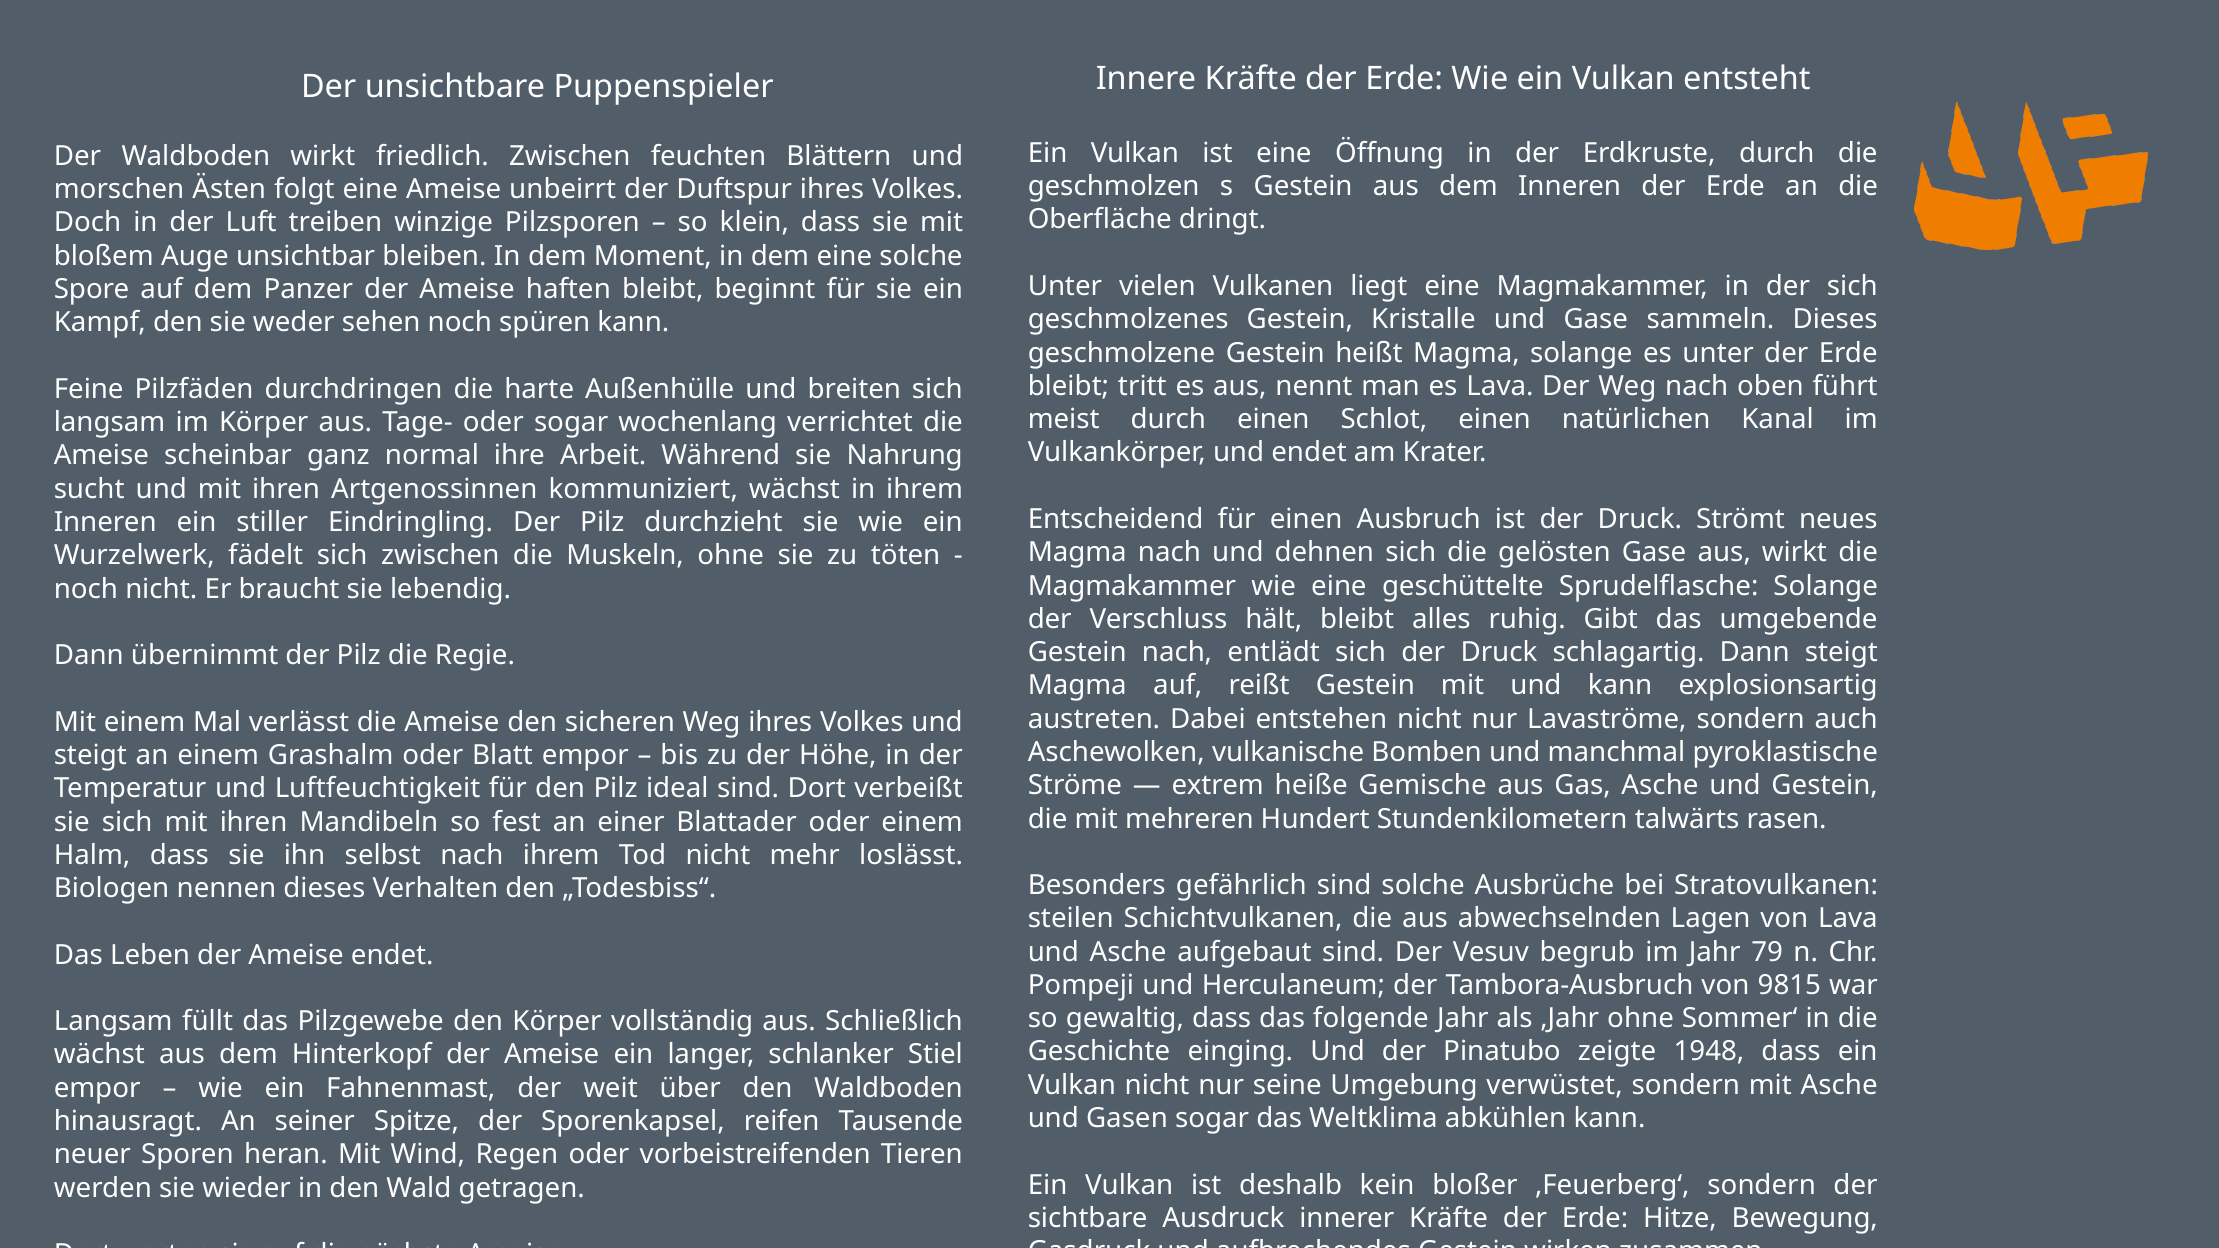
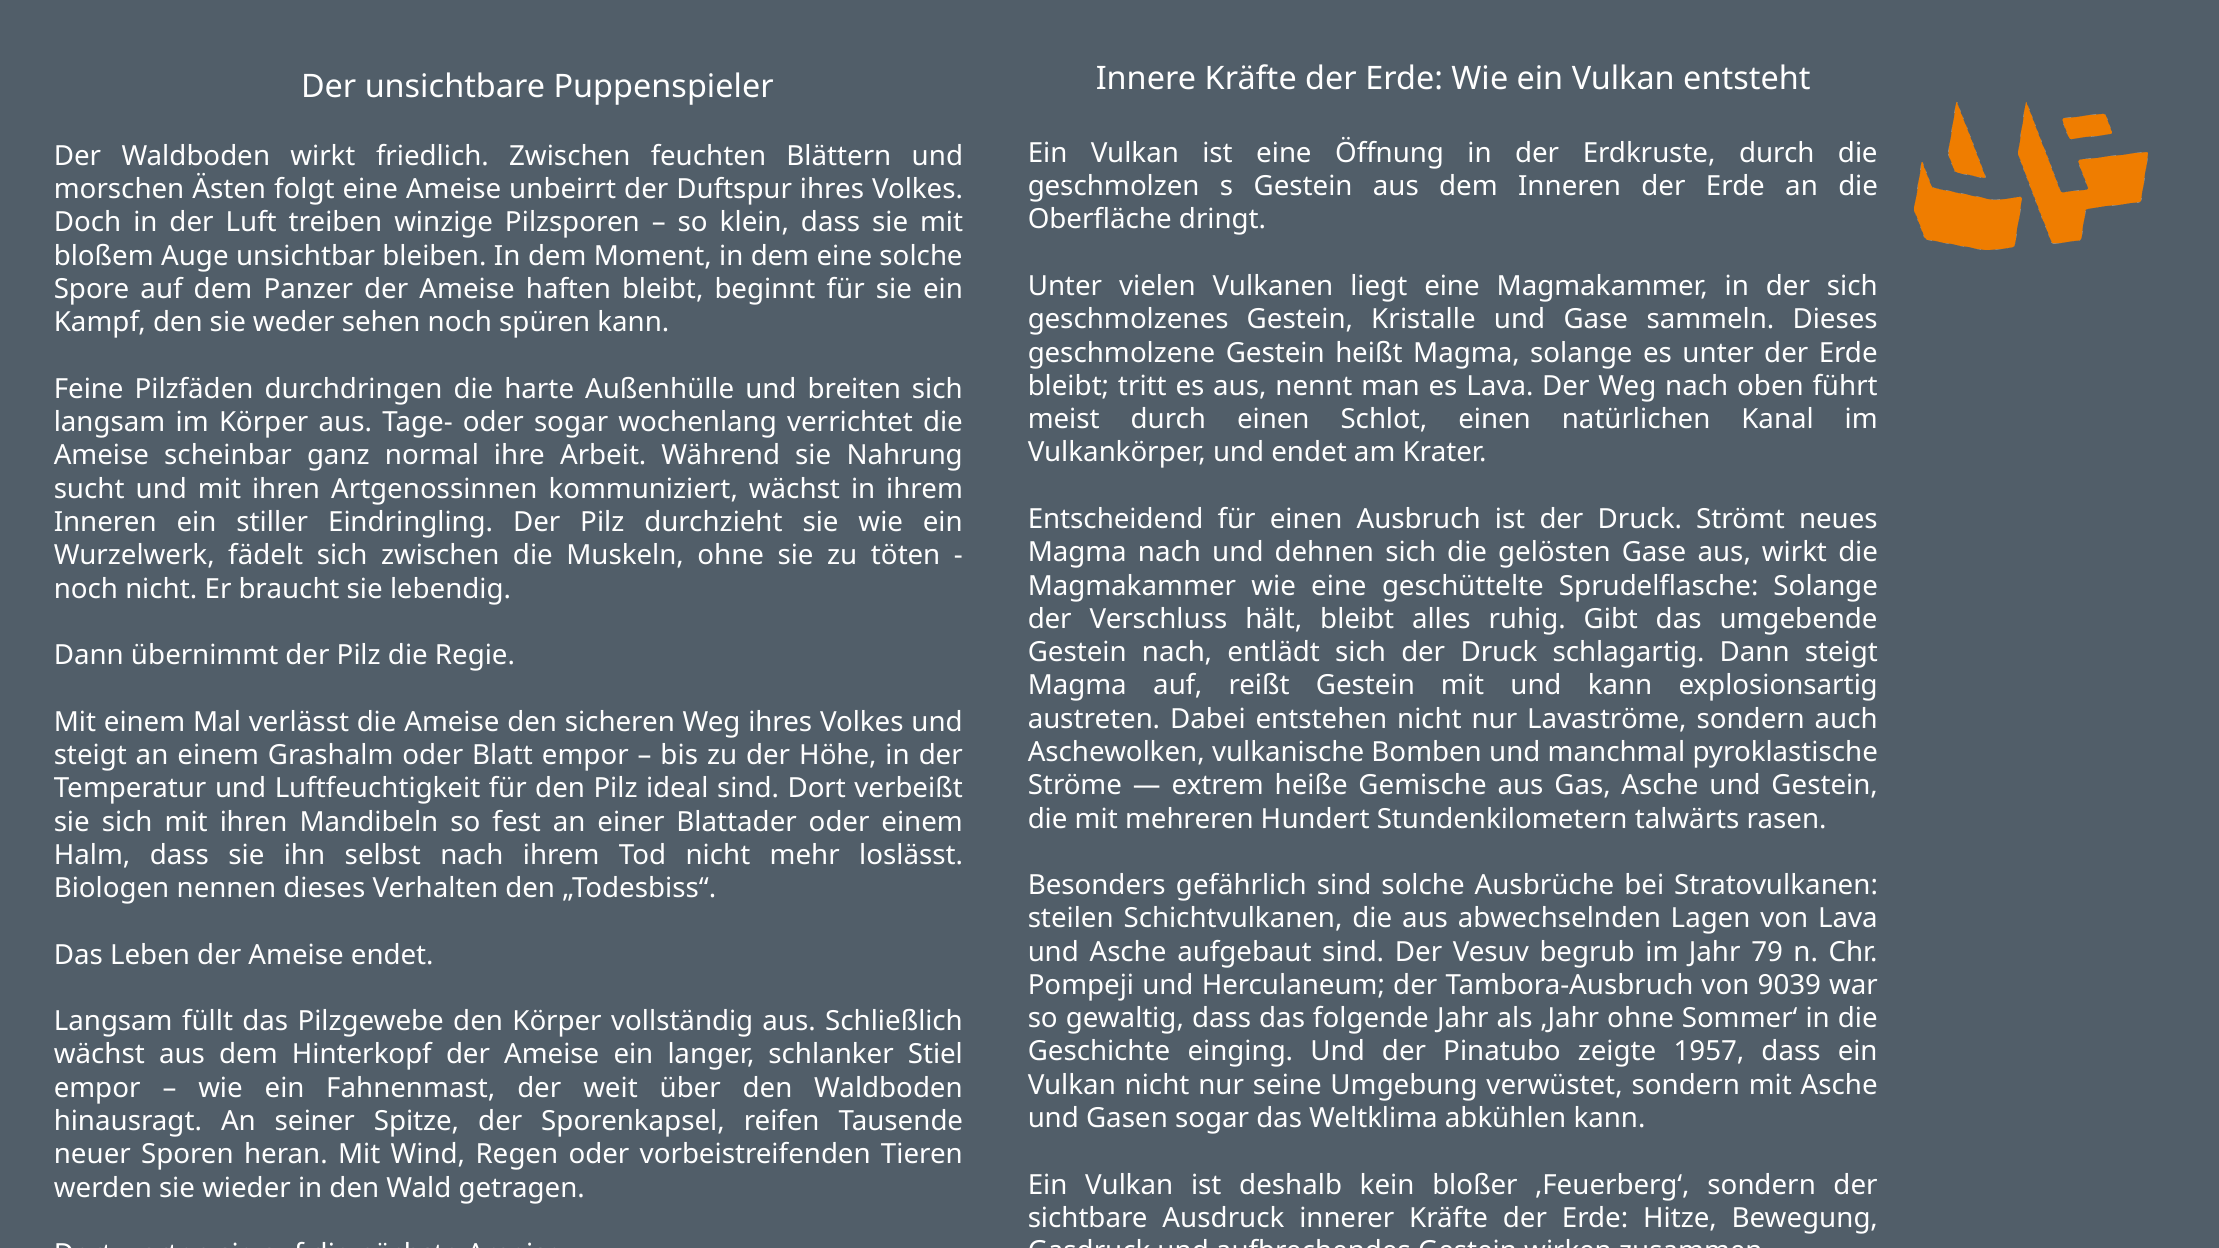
9815: 9815 -> 9039
1948: 1948 -> 1957
